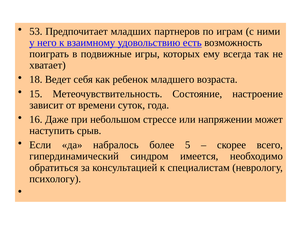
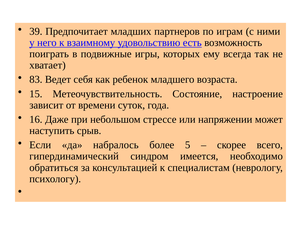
53: 53 -> 39
18: 18 -> 83
